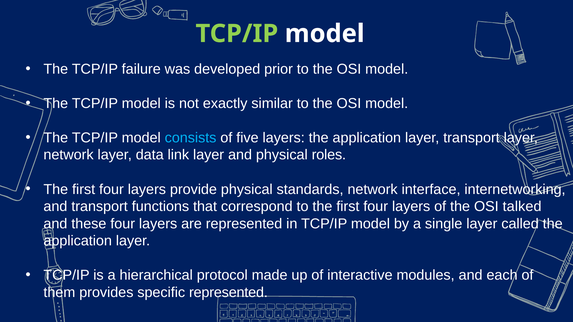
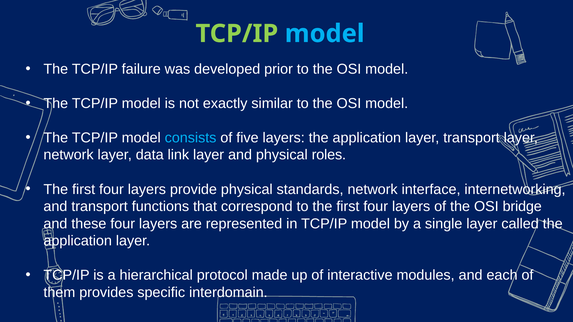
model at (325, 34) colour: white -> light blue
talked: talked -> bridge
specific represented: represented -> interdomain
